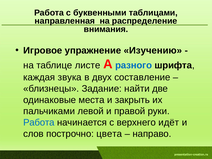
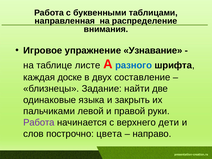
Изучению: Изучению -> Узнавание
звука: звука -> доске
места: места -> языка
Работа at (39, 123) colour: blue -> purple
идёт: идёт -> дети
